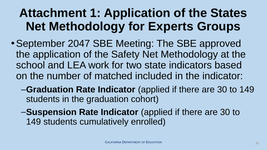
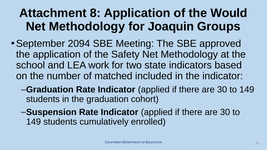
1: 1 -> 8
States: States -> Would
Experts: Experts -> Joaquin
2047: 2047 -> 2094
